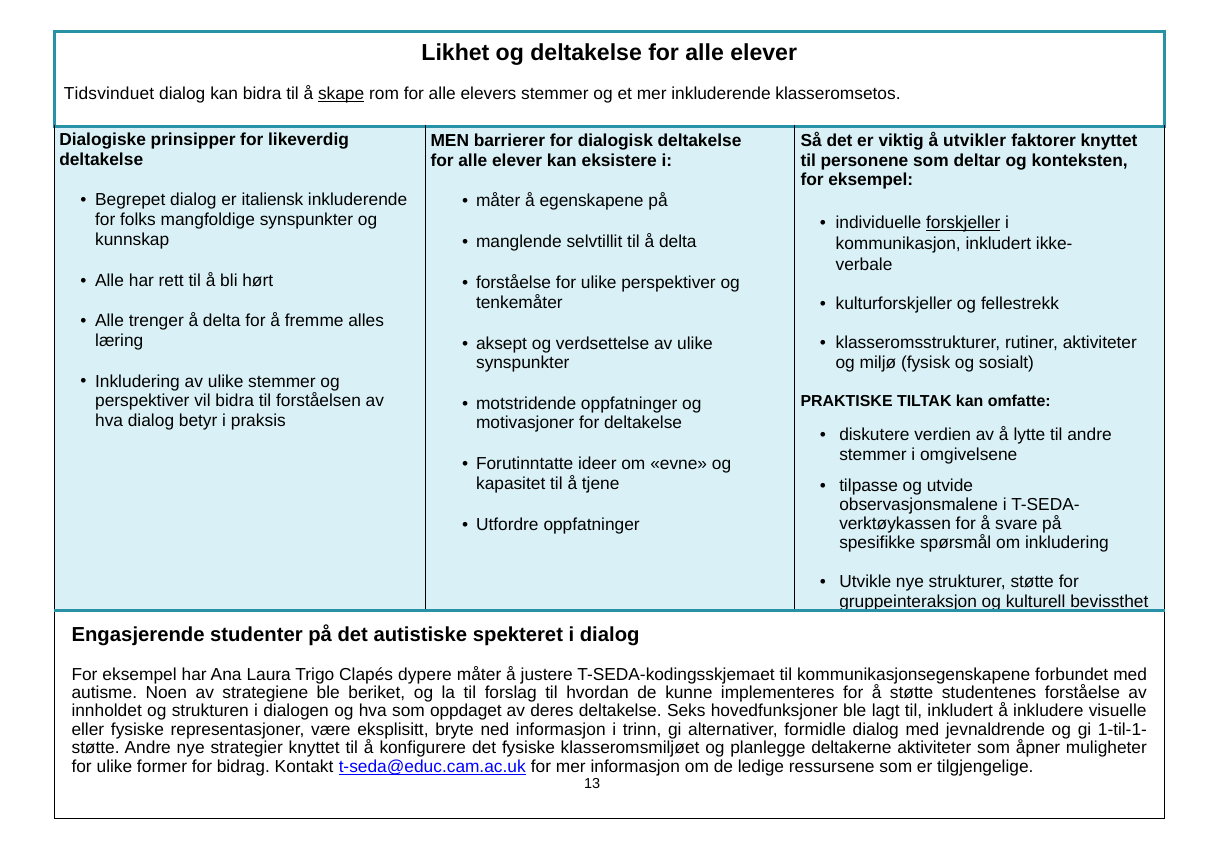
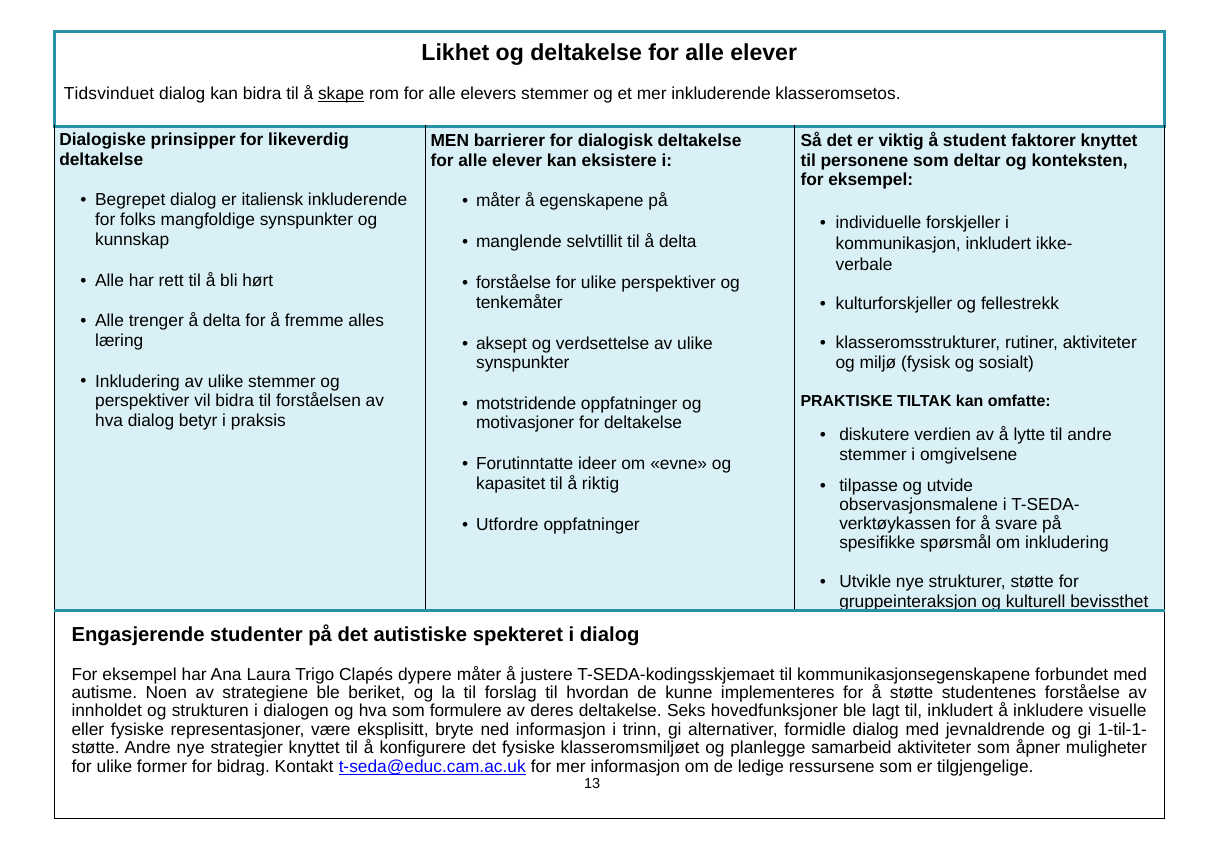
utvikler: utvikler -> student
forskjeller underline: present -> none
tjene: tjene -> riktig
oppdaget: oppdaget -> formulere
deltakerne: deltakerne -> samarbeid
